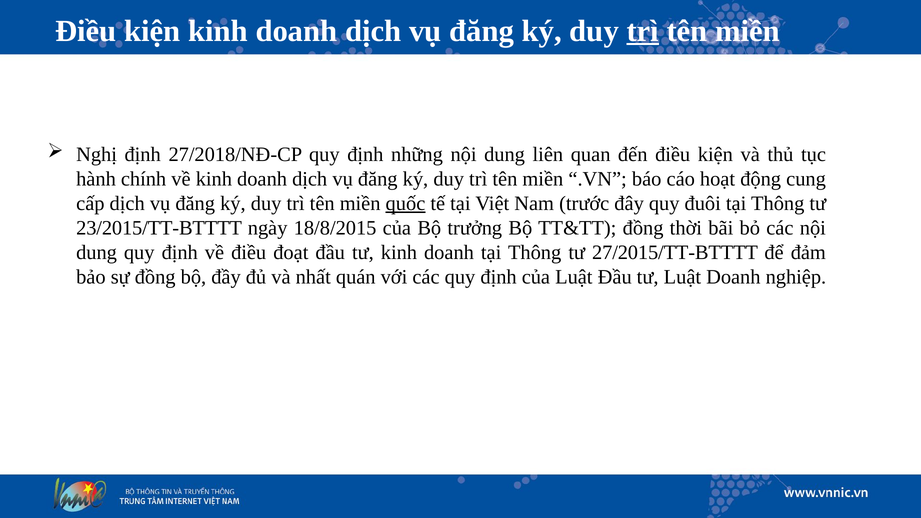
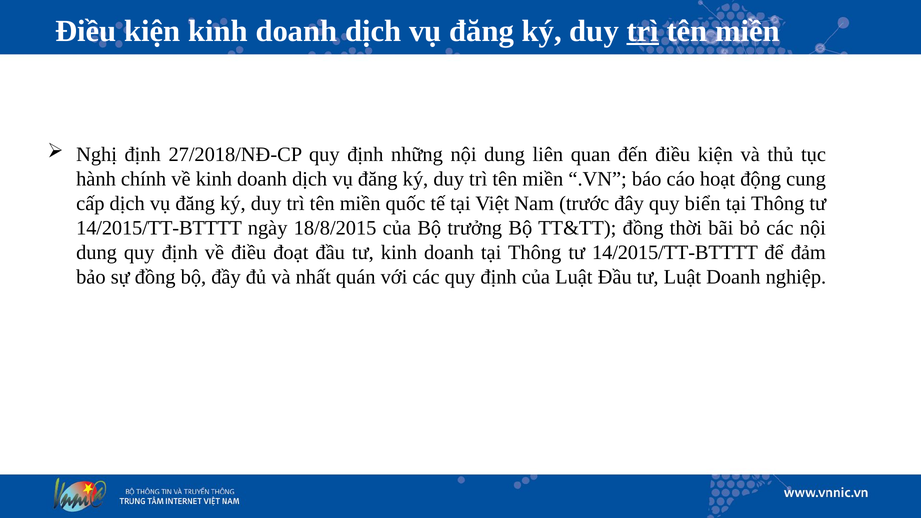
quốc underline: present -> none
đuôi: đuôi -> biển
23/2015/TT-BTTTT at (159, 228): 23/2015/TT-BTTTT -> 14/2015/TT-BTTTT
27/2015/TT-BTTTT at (675, 253): 27/2015/TT-BTTTT -> 14/2015/TT-BTTTT
